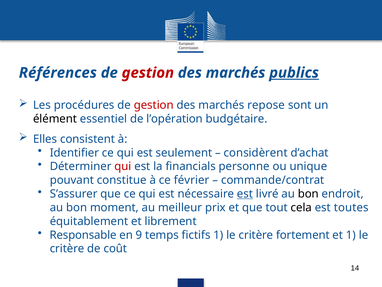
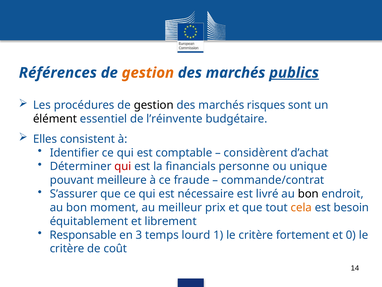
gestion at (148, 73) colour: red -> orange
gestion at (154, 105) colour: red -> black
repose: repose -> risques
l’opération: l’opération -> l’réinvente
seulement: seulement -> comptable
constitue: constitue -> meilleure
février: février -> fraude
est at (245, 194) underline: present -> none
cela colour: black -> orange
toutes: toutes -> besoin
9: 9 -> 3
fictifs: fictifs -> lourd
et 1: 1 -> 0
